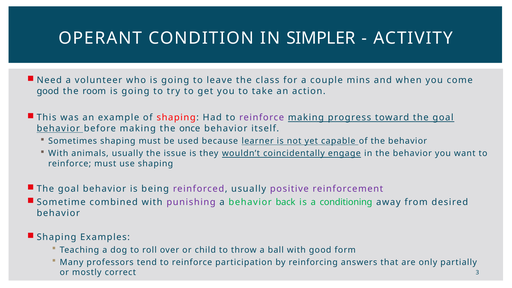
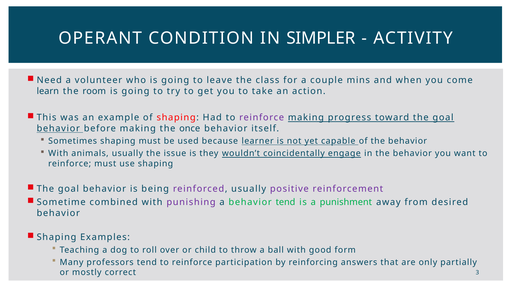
good at (48, 91): good -> learn
behavior back: back -> tend
conditioning: conditioning -> punishment
